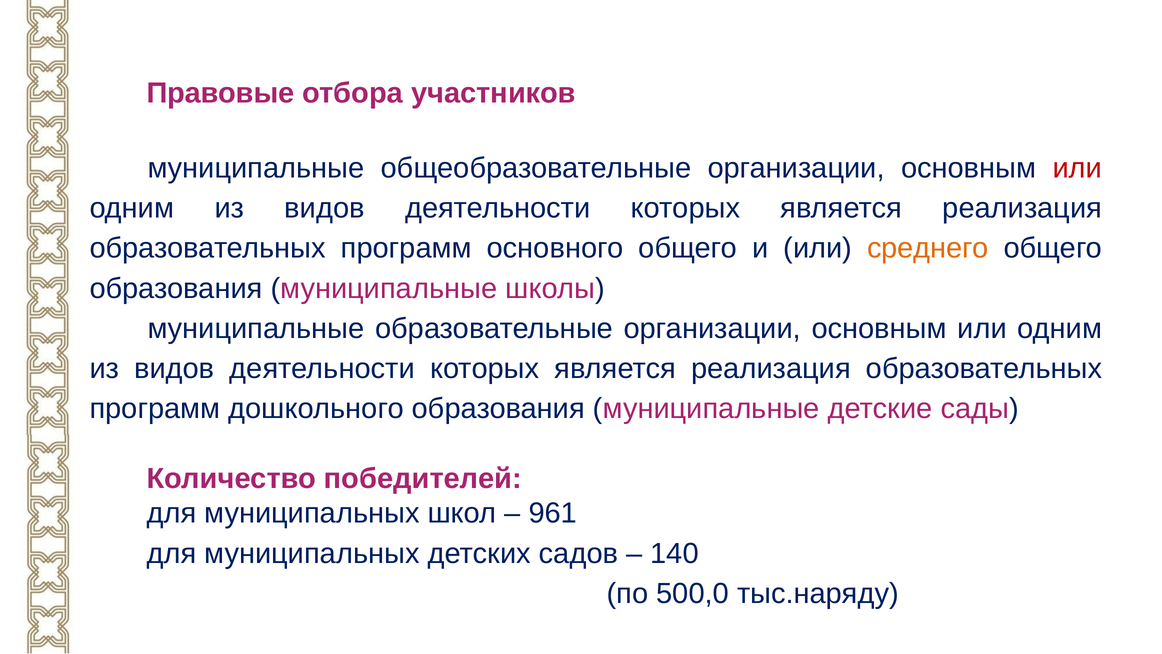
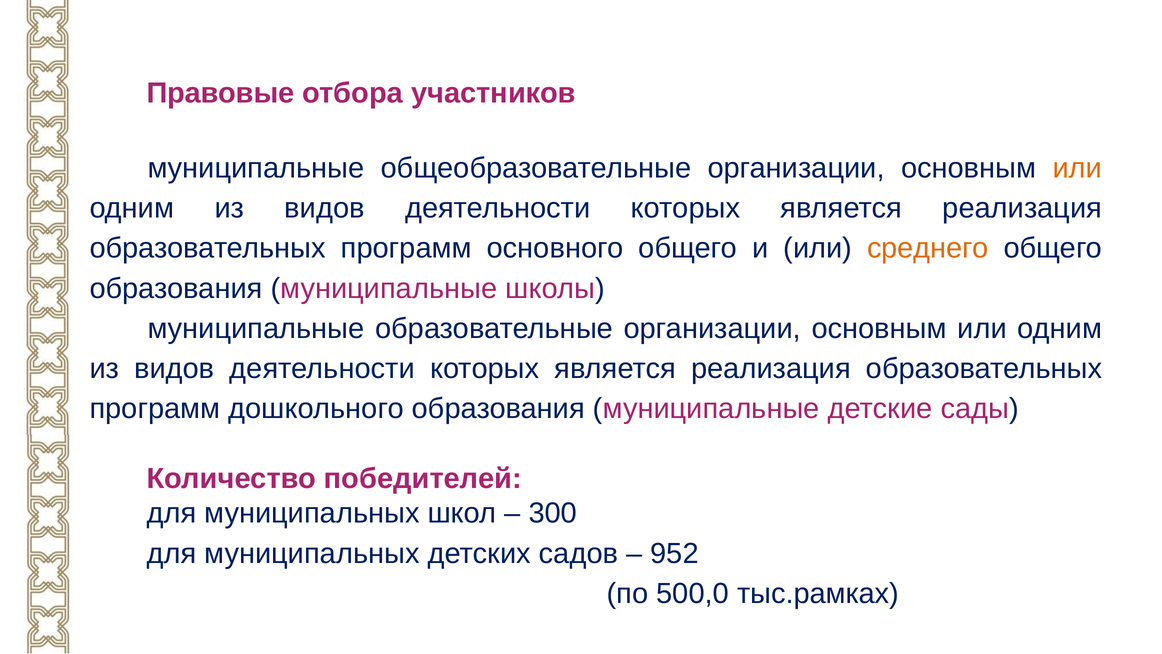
или at (1077, 168) colour: red -> orange
961: 961 -> 300
140: 140 -> 952
тыс.наряду: тыс.наряду -> тыс.рамках
